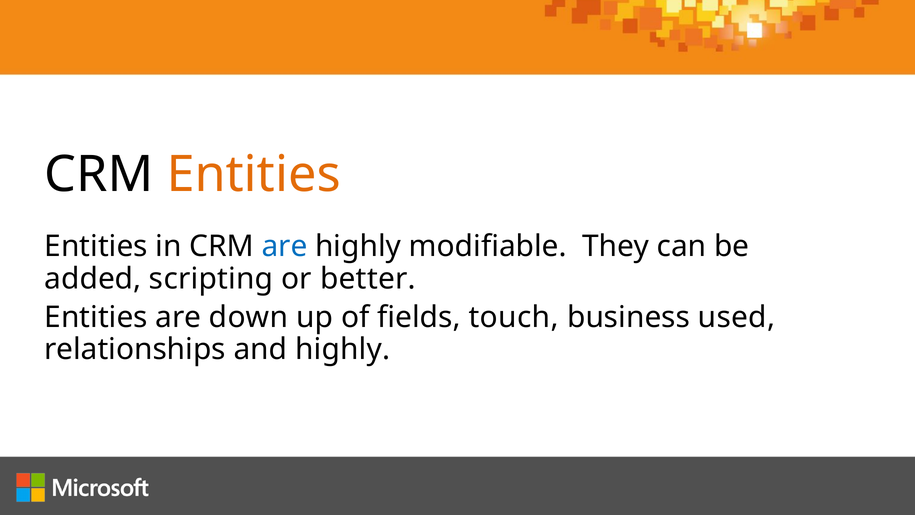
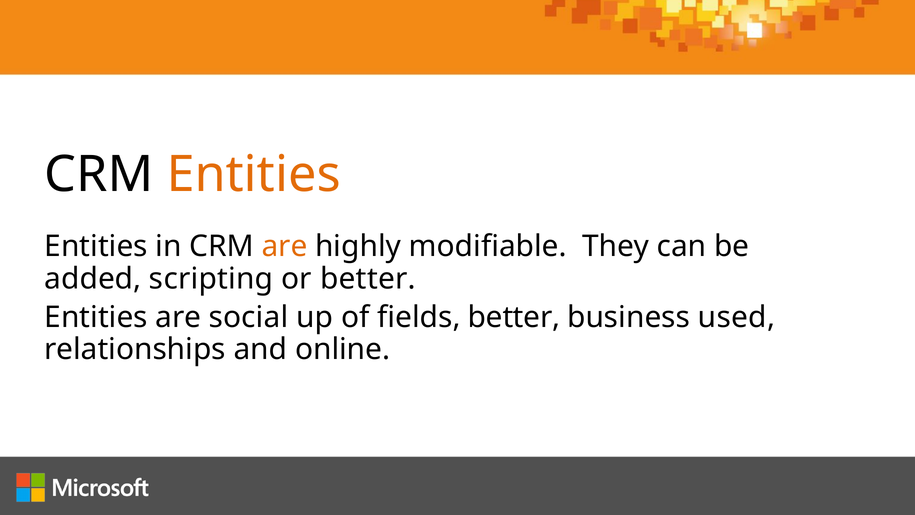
are at (285, 246) colour: blue -> orange
down: down -> social
fields touch: touch -> better
and highly: highly -> online
